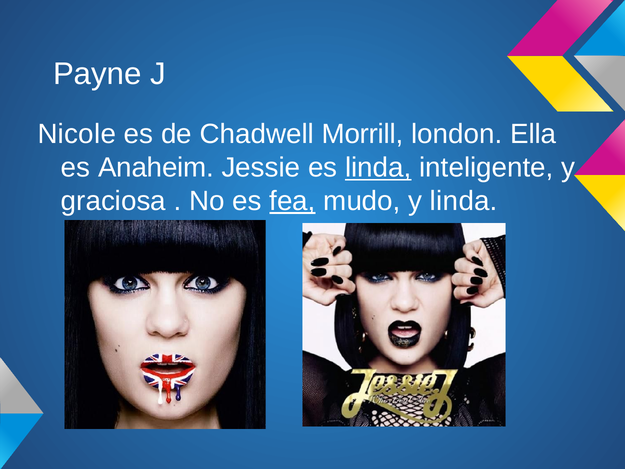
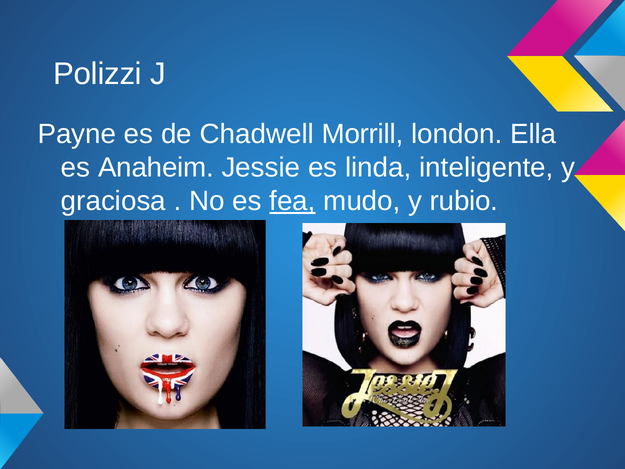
Payne: Payne -> Polizzi
Nicole: Nicole -> Payne
linda at (378, 168) underline: present -> none
y linda: linda -> rubio
